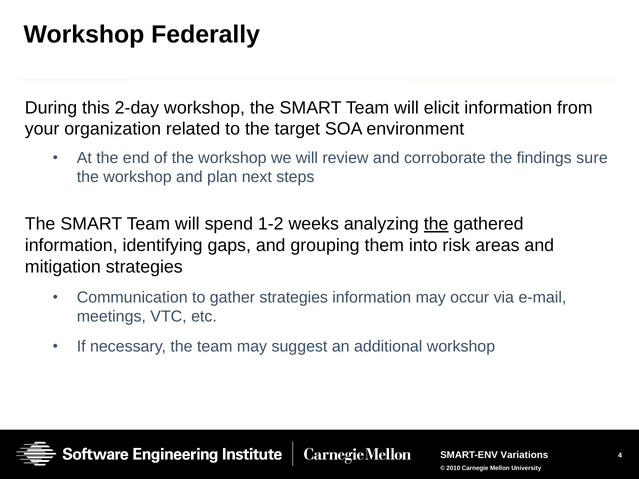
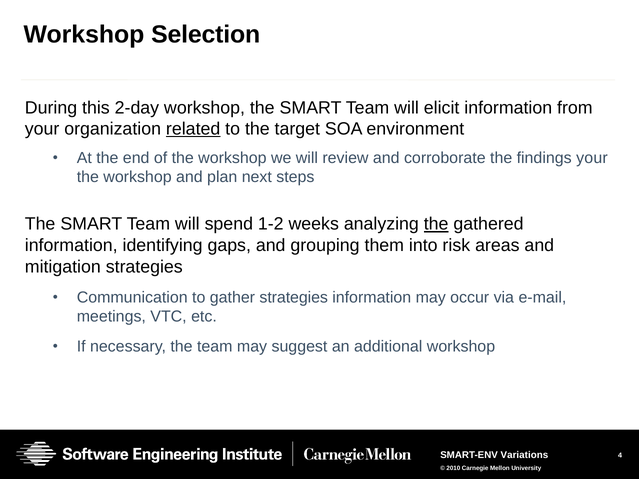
Federally: Federally -> Selection
related underline: none -> present
findings sure: sure -> your
